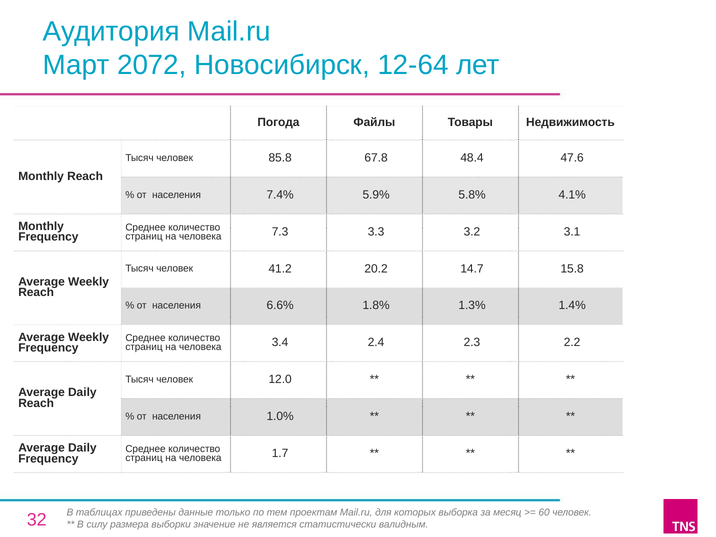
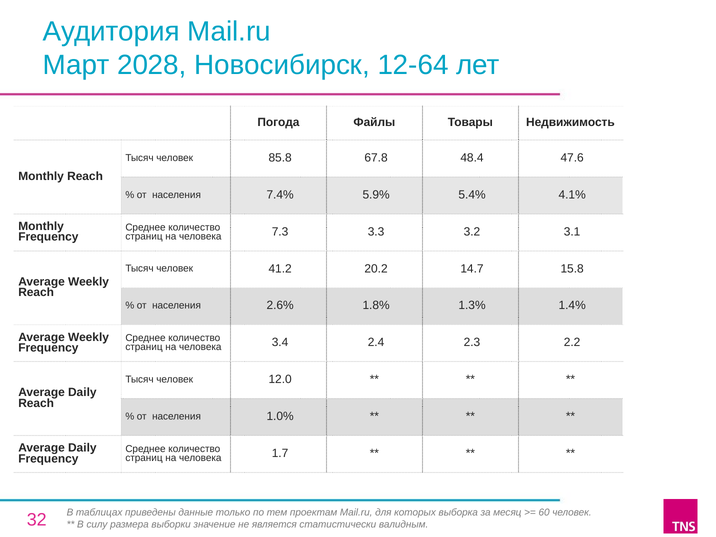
2072: 2072 -> 2028
5.8%: 5.8% -> 5.4%
6.6%: 6.6% -> 2.6%
